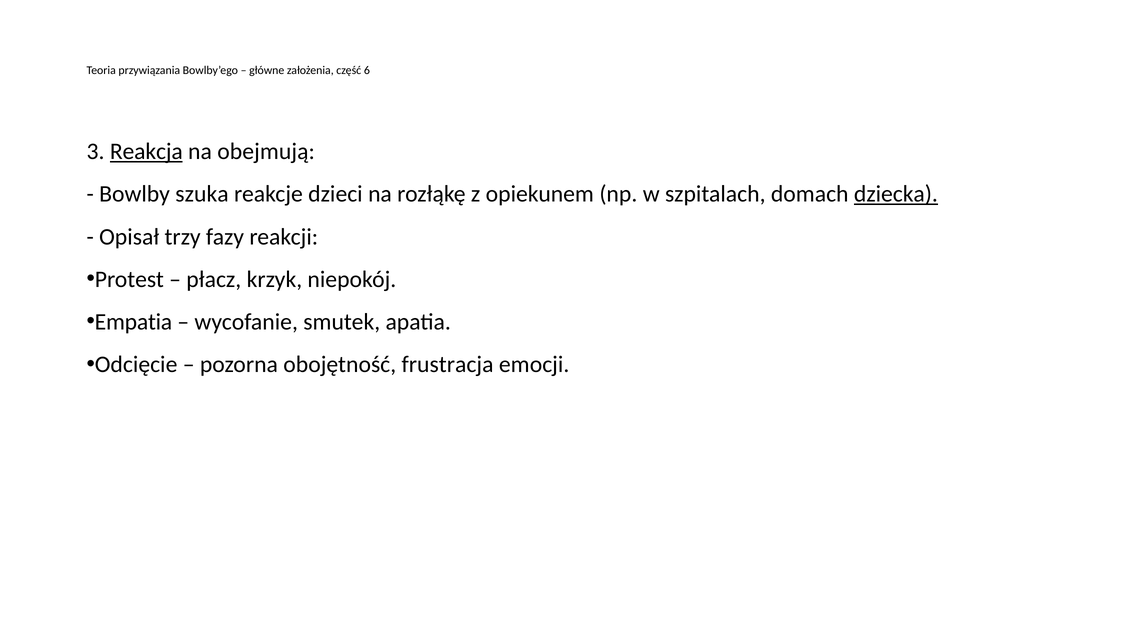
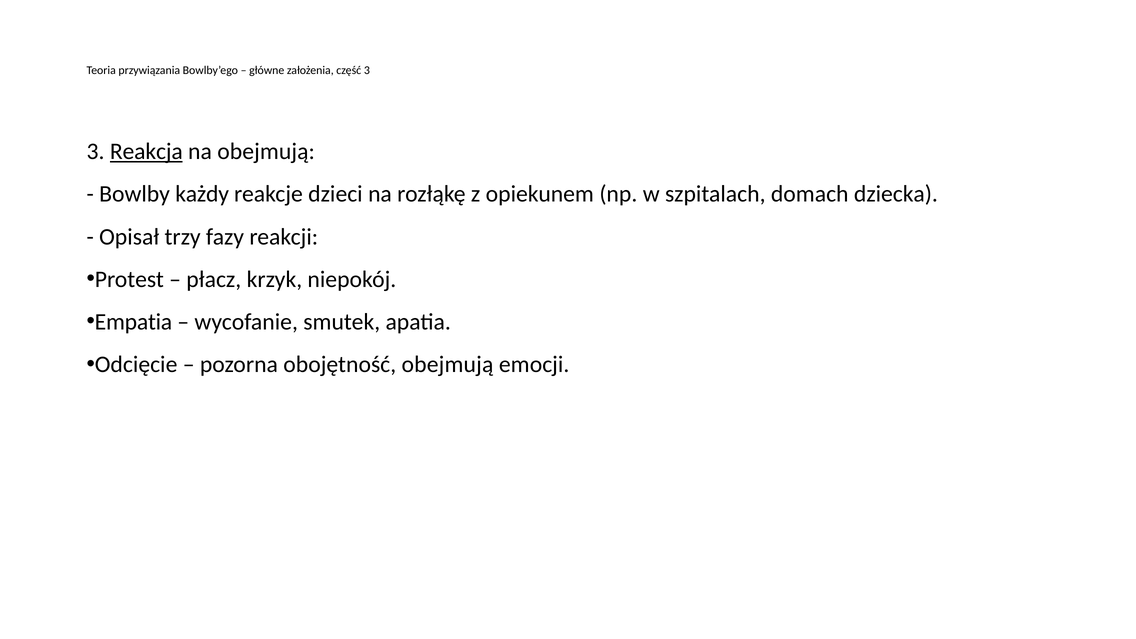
część 6: 6 -> 3
szuka: szuka -> każdy
dziecka underline: present -> none
obojętność frustracja: frustracja -> obejmują
